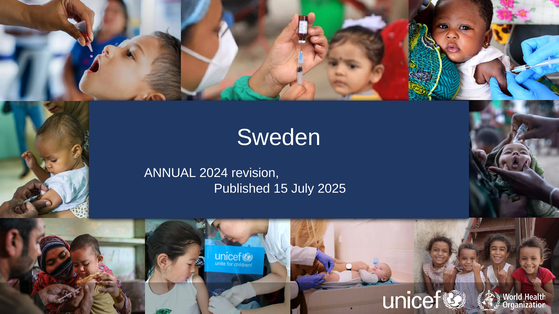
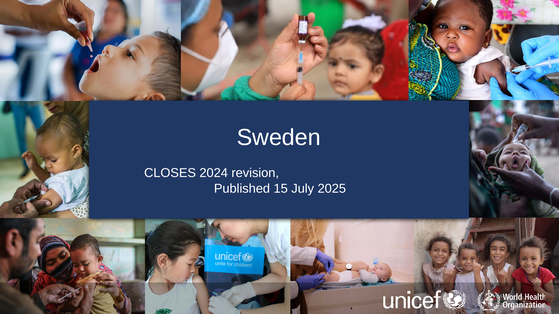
ANNUAL: ANNUAL -> CLOSES
